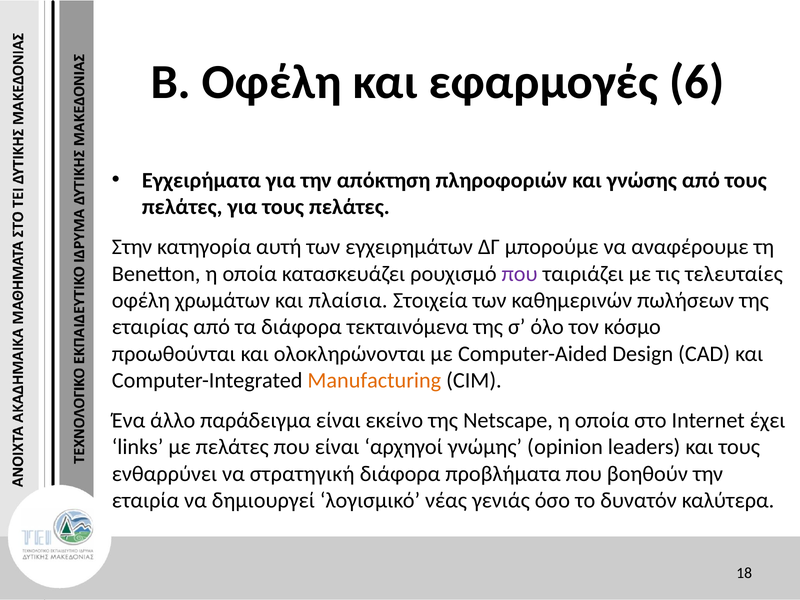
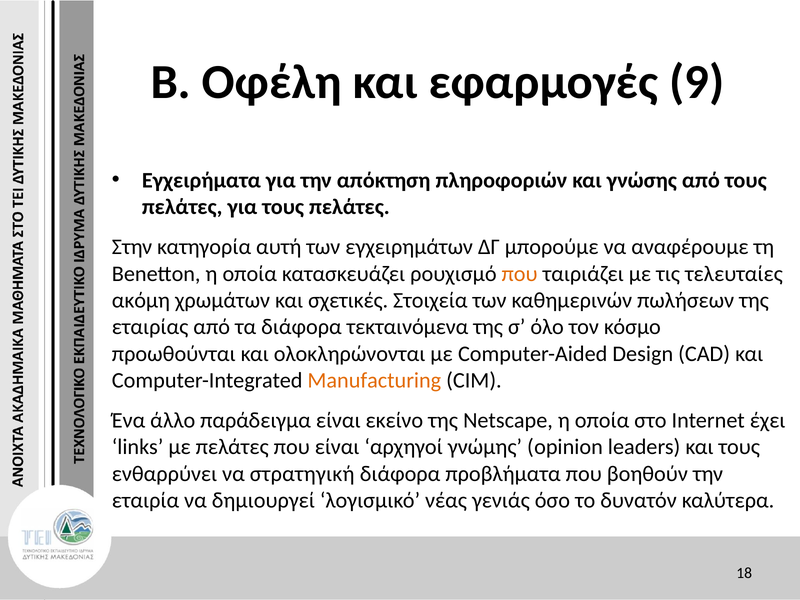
6: 6 -> 9
που at (520, 274) colour: purple -> orange
οφέλη at (141, 300): οφέλη -> ακόμη
πλαίσια: πλαίσια -> σχετικές
